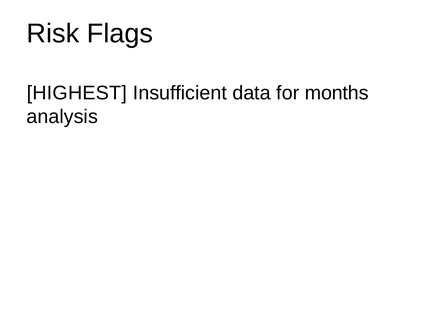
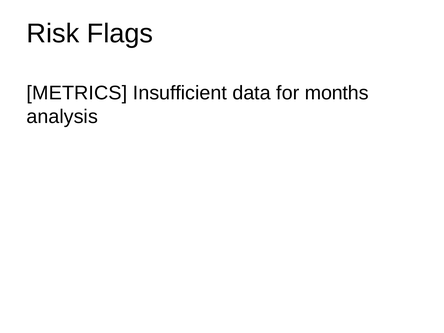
HIGHEST: HIGHEST -> METRICS
